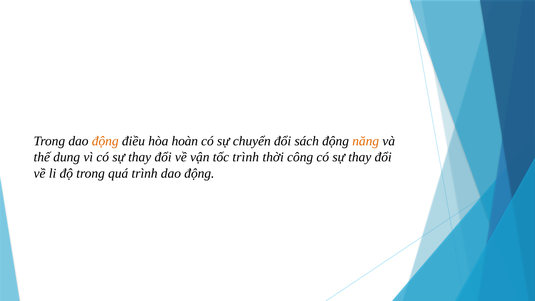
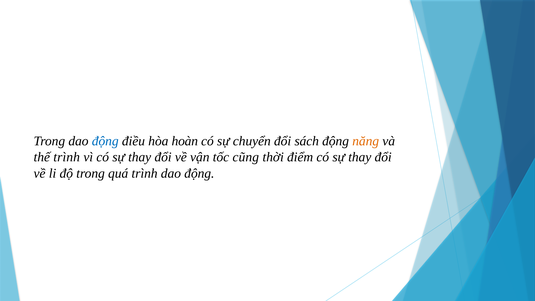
động at (105, 141) colour: orange -> blue
thế dung: dung -> trình
tốc trình: trình -> cũng
công: công -> điểm
